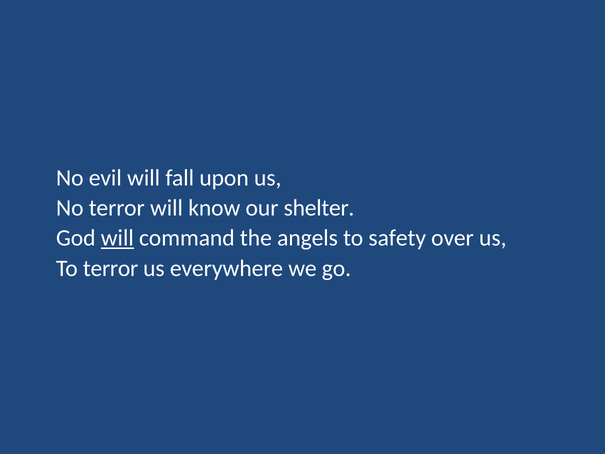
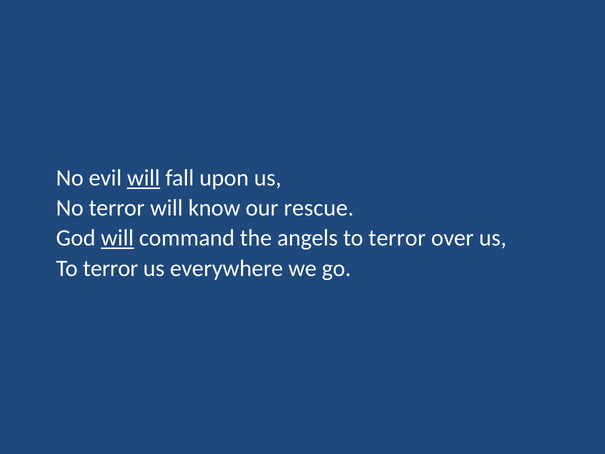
will at (144, 178) underline: none -> present
shelter: shelter -> rescue
angels to safety: safety -> terror
